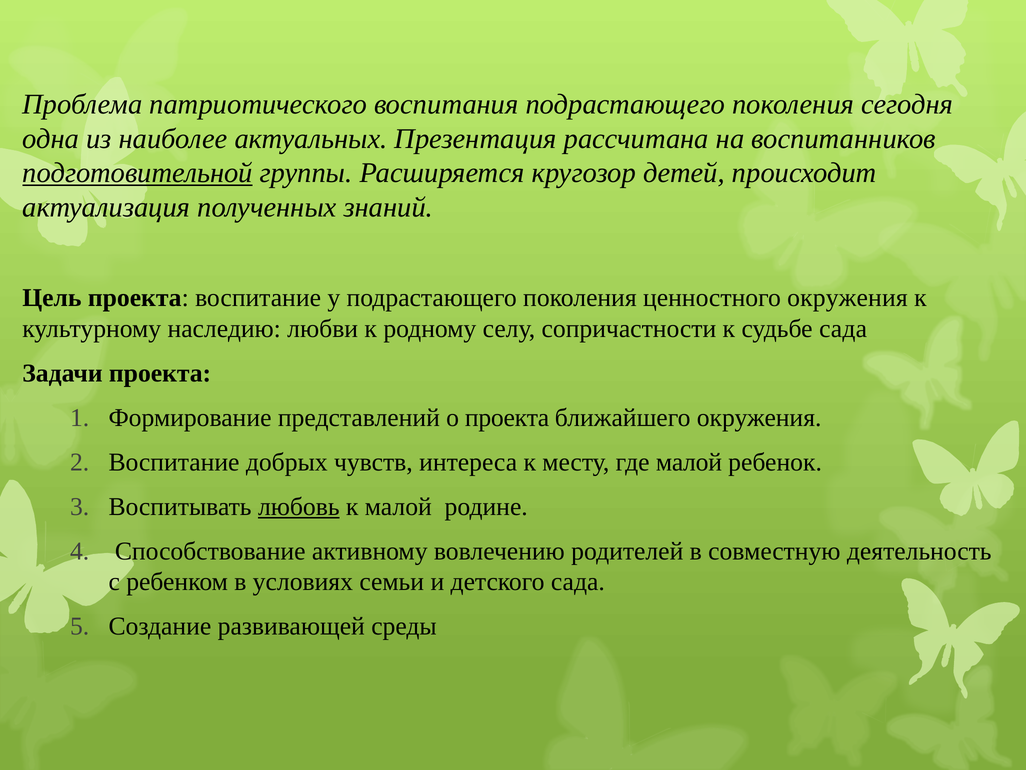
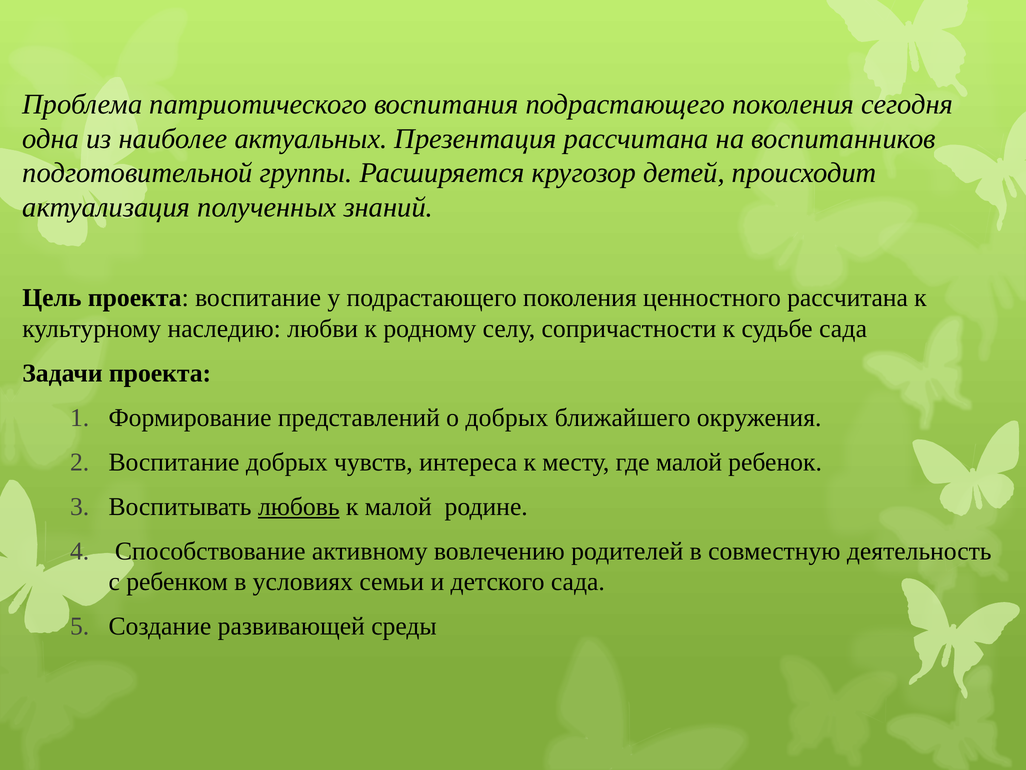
подготовительной underline: present -> none
ценностного окружения: окружения -> рассчитана
о проекта: проекта -> добрых
